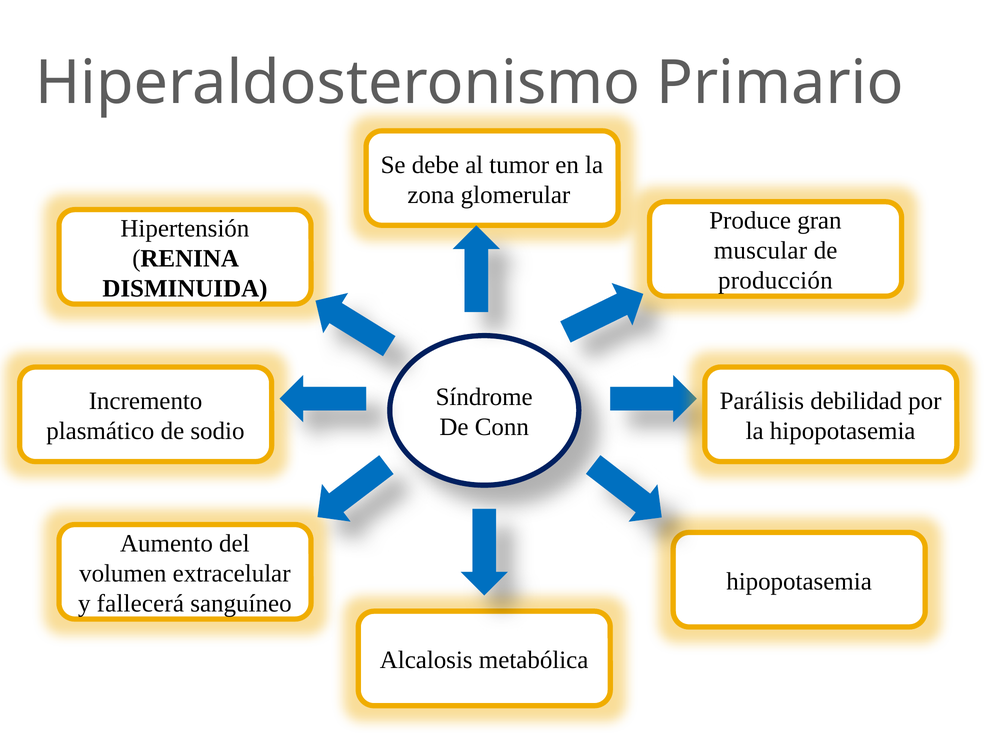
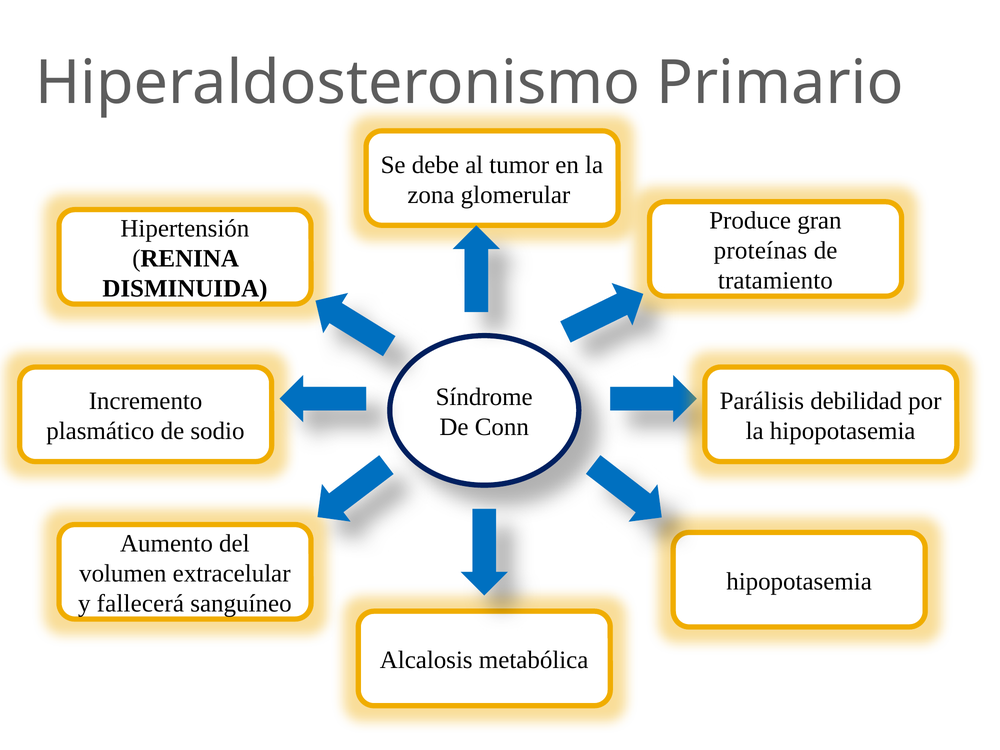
muscular: muscular -> proteínas
producción: producción -> tratamiento
